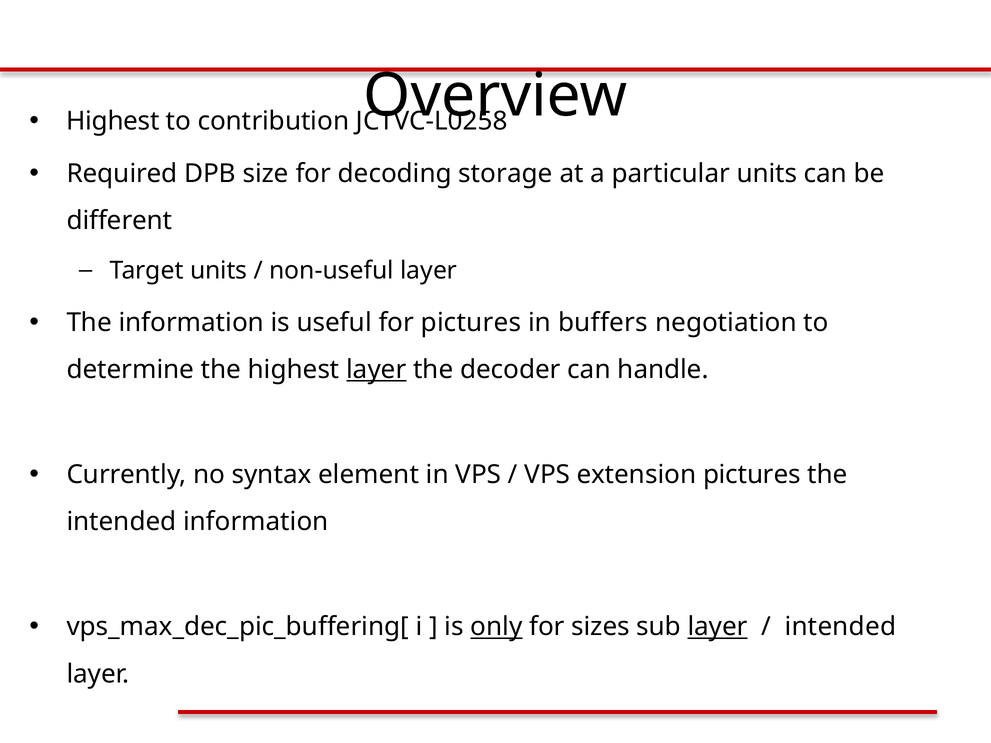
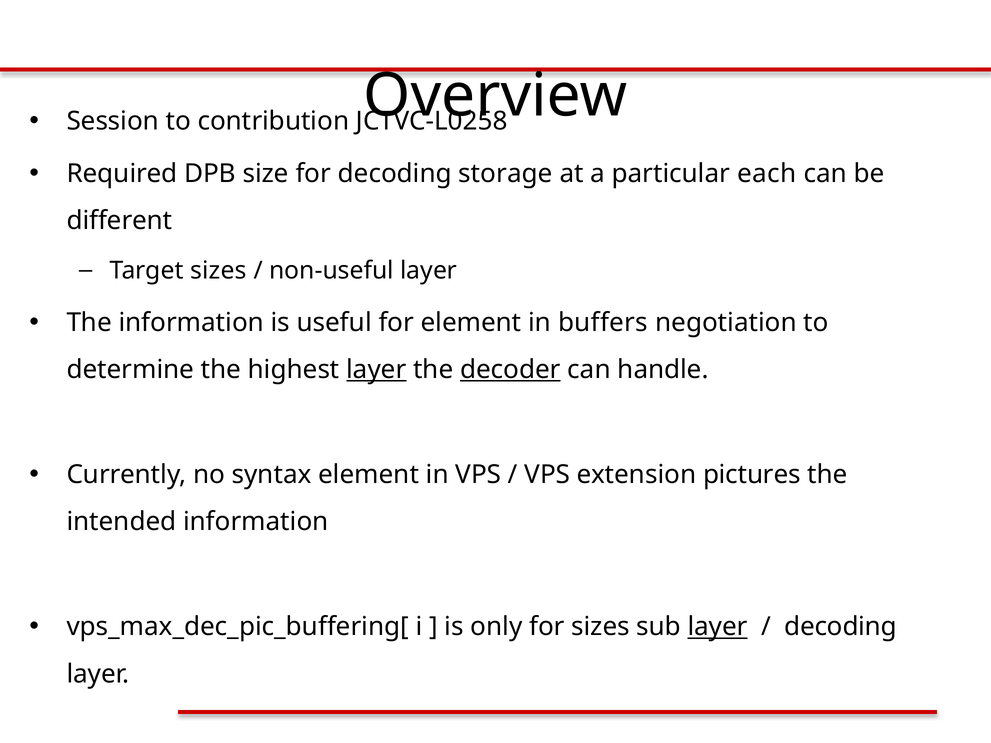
Highest at (113, 121): Highest -> Session
particular units: units -> each
Target units: units -> sizes
for pictures: pictures -> element
decoder underline: none -> present
only underline: present -> none
intended at (840, 627): intended -> decoding
